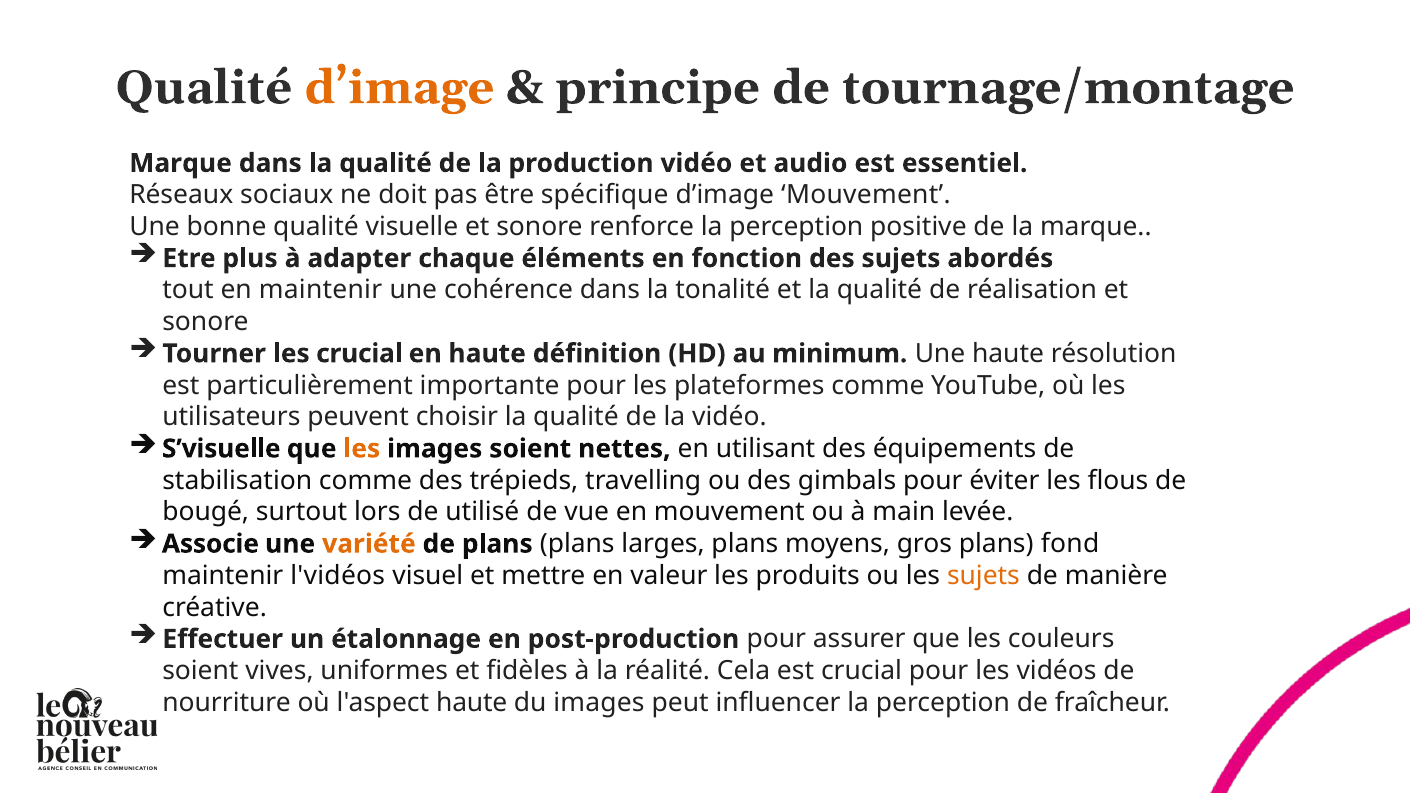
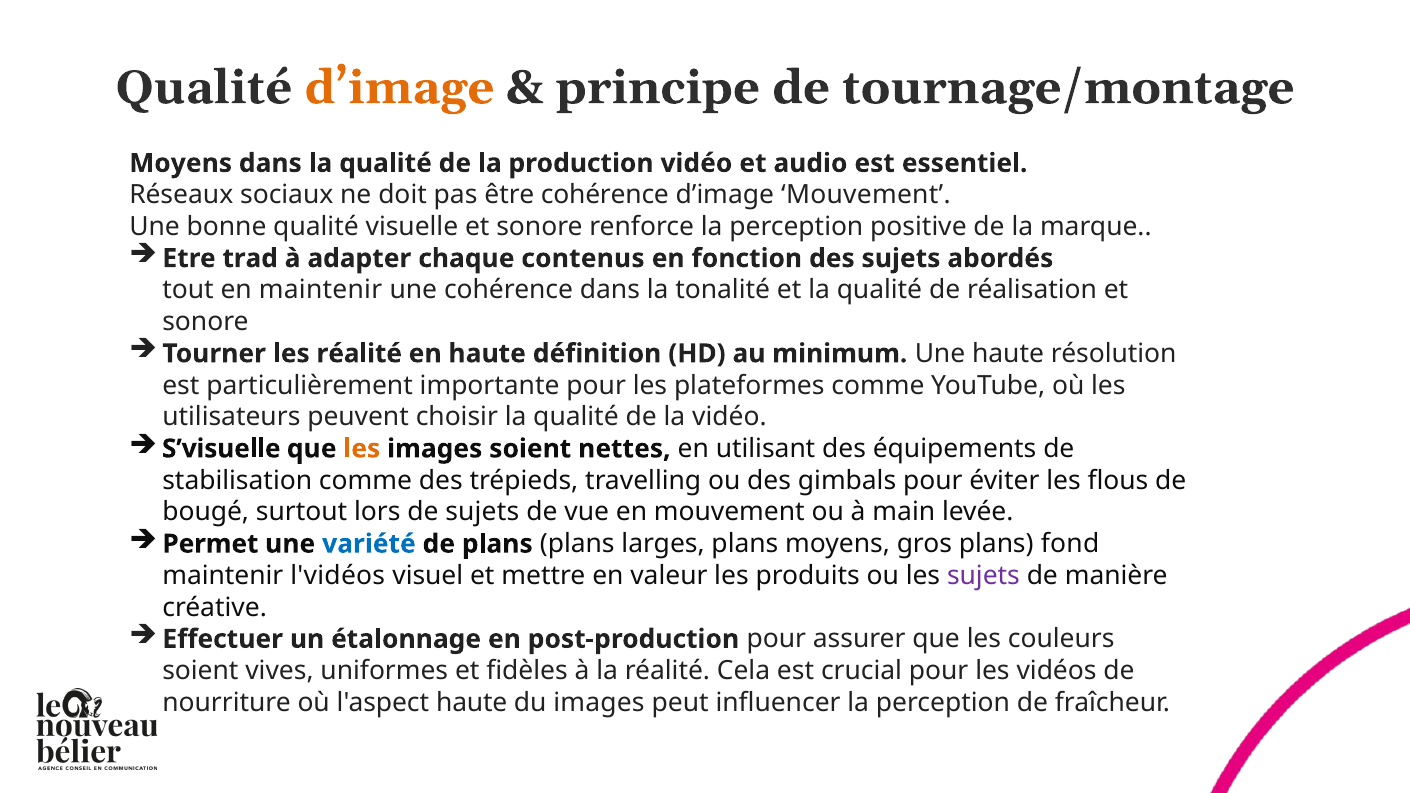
Marque at (181, 163): Marque -> Moyens
être spécifique: spécifique -> cohérence
plus: plus -> trad
éléments: éléments -> contenus
les crucial: crucial -> réalité
de utilisé: utilisé -> sujets
Associe: Associe -> Permet
variété colour: orange -> blue
sujets at (983, 576) colour: orange -> purple
